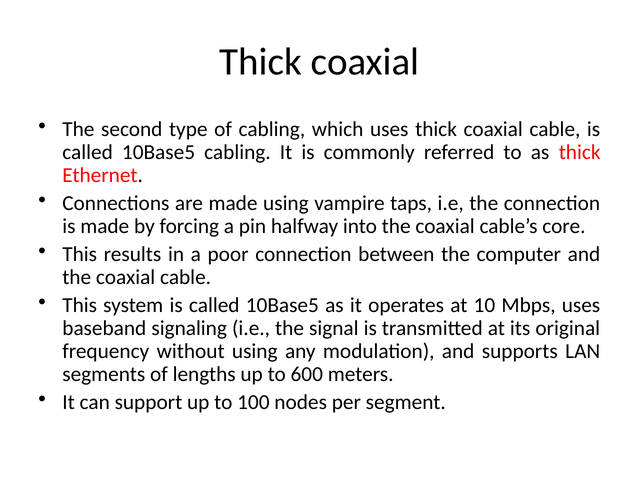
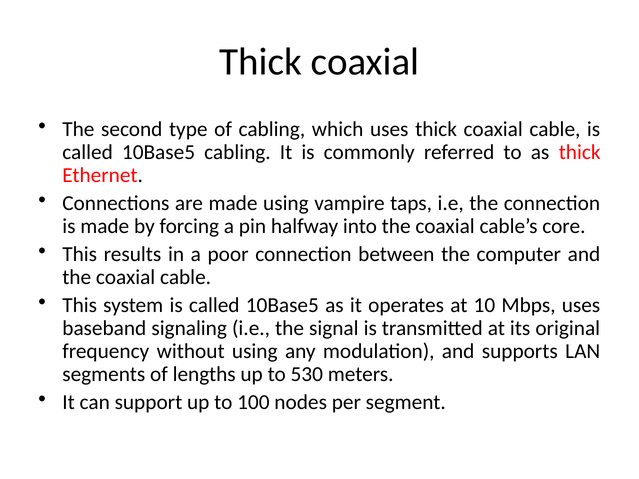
600: 600 -> 530
